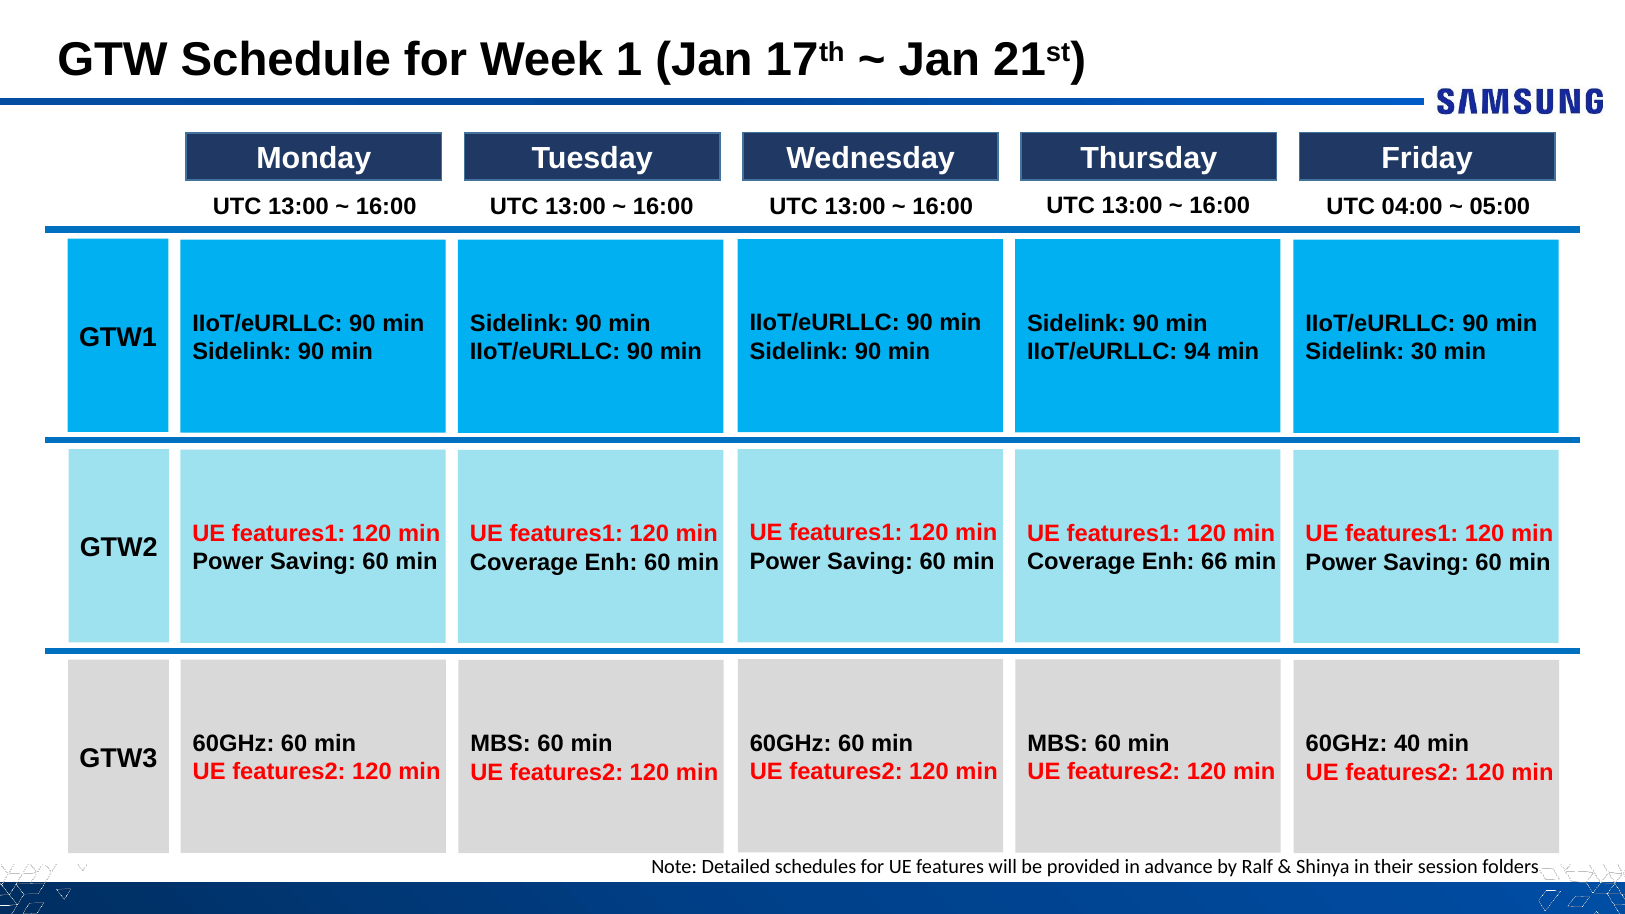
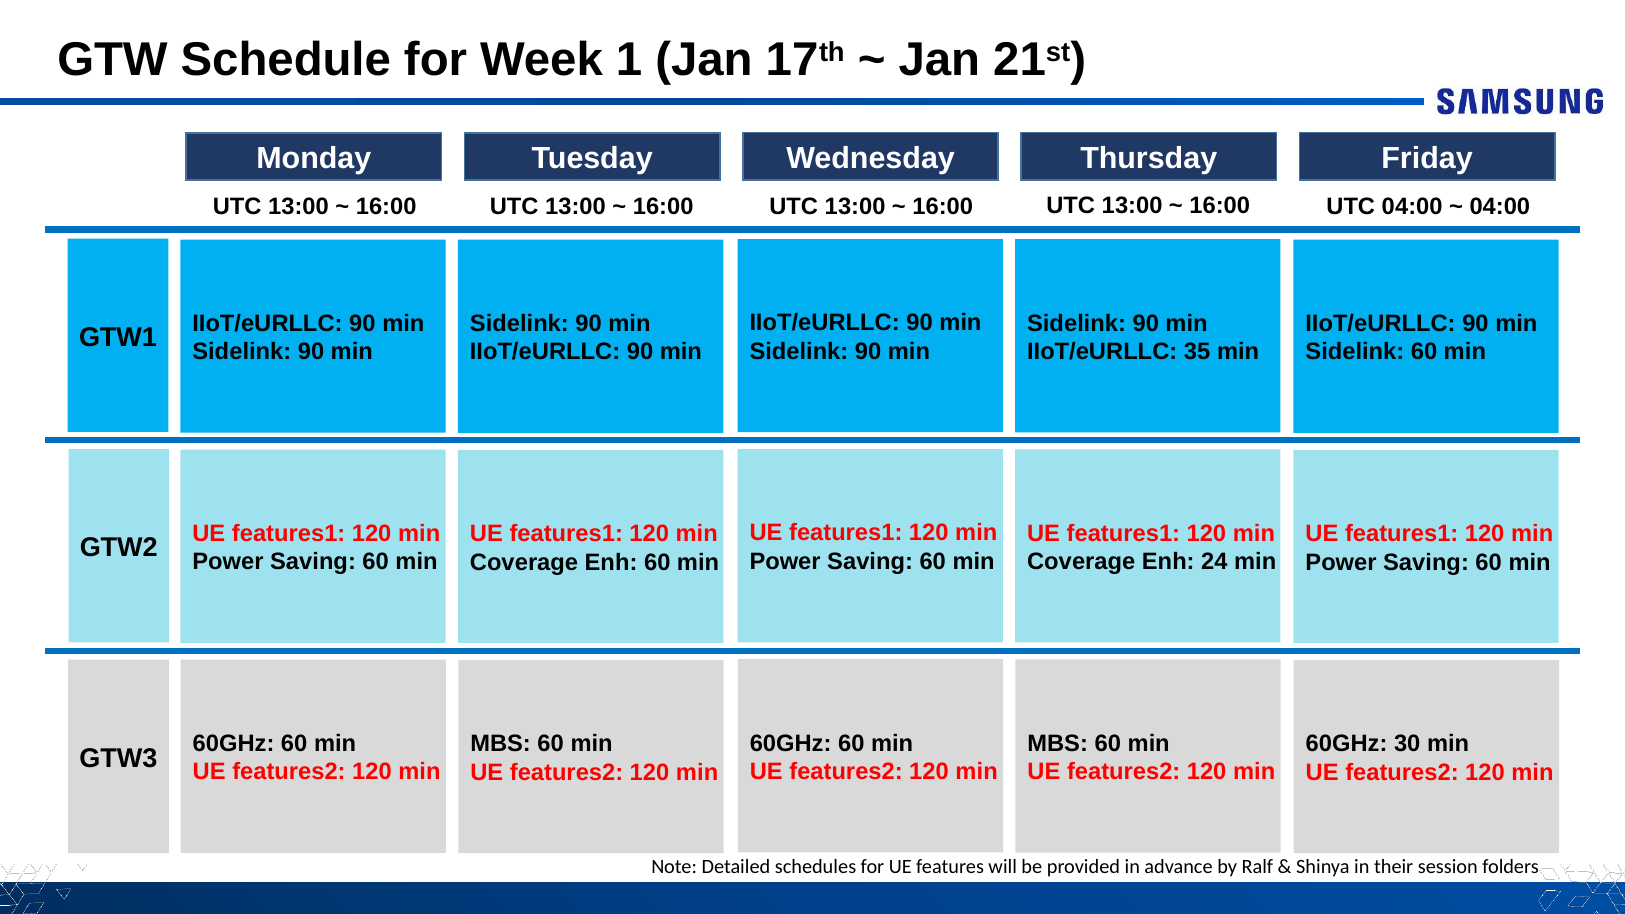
05:00 at (1500, 206): 05:00 -> 04:00
94: 94 -> 35
Sidelink 30: 30 -> 60
66: 66 -> 24
40: 40 -> 30
